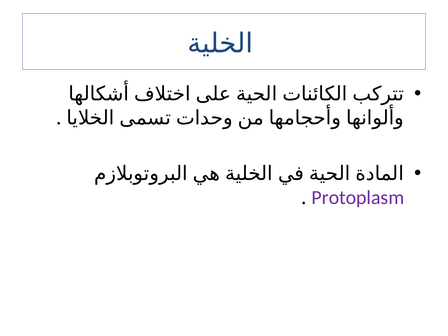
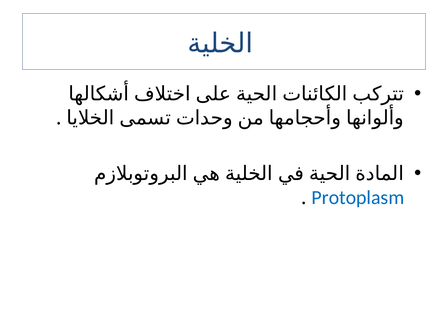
Protoplasm colour: purple -> blue
